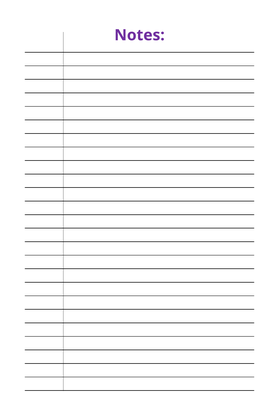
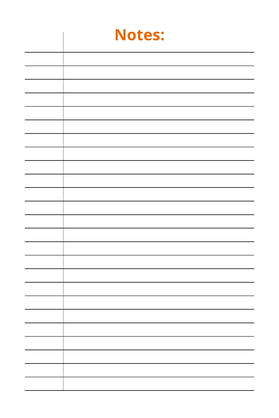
Notes colour: purple -> orange
